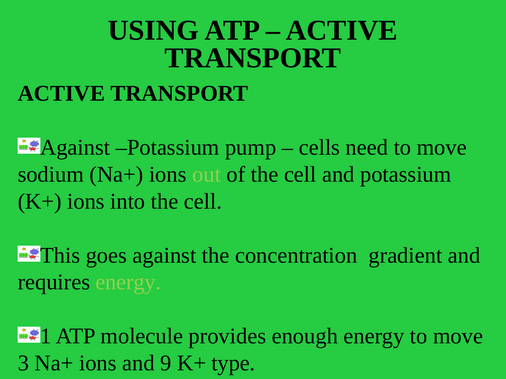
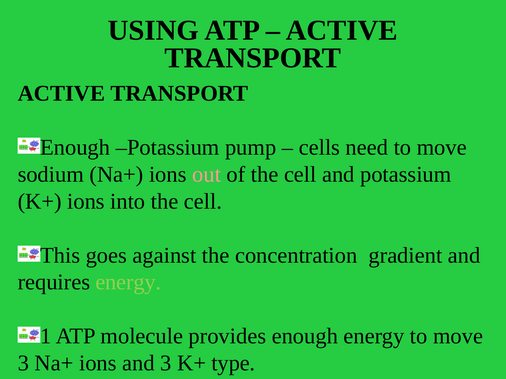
Against at (75, 148): Against -> Enough
out colour: light green -> pink
and 9: 9 -> 3
